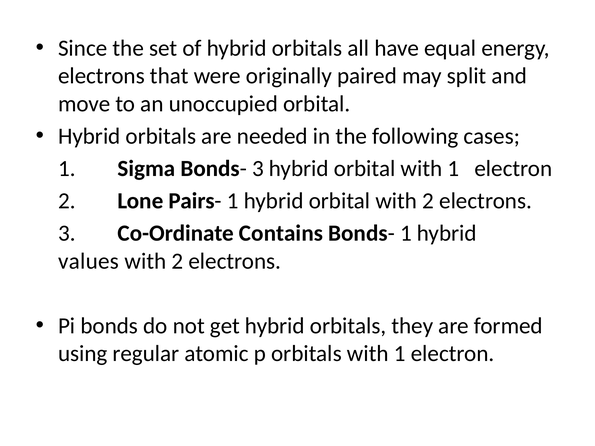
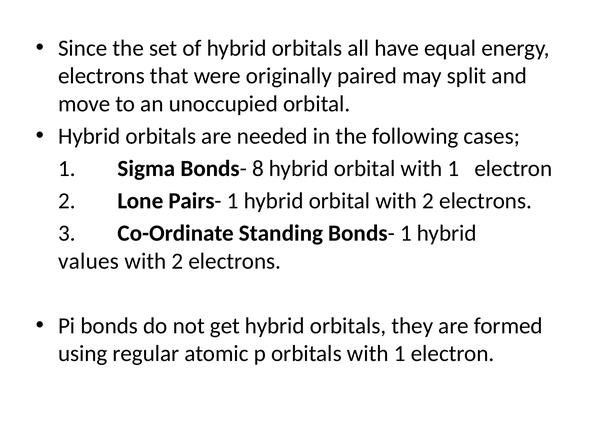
Bonds- 3: 3 -> 8
Contains: Contains -> Standing
